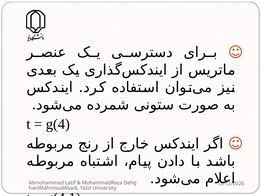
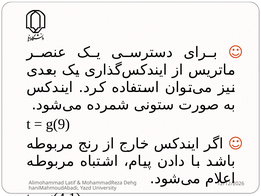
g(4: g(4 -> g(9
